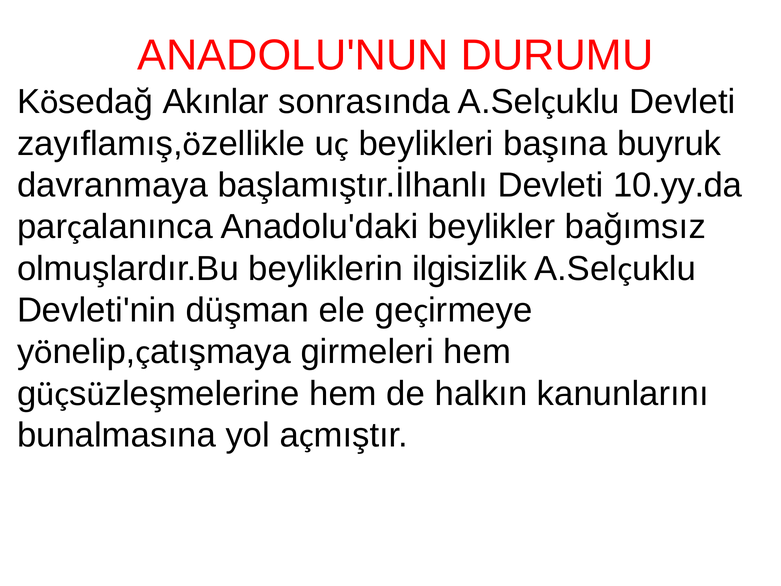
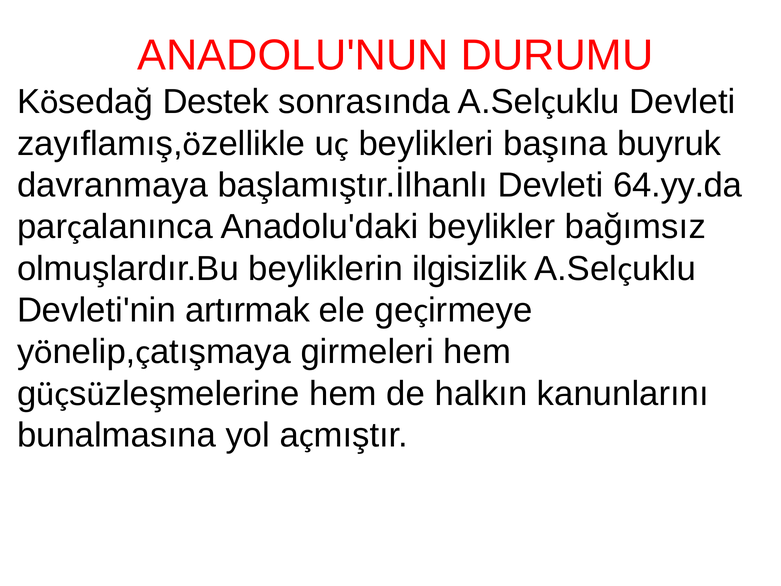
Akınlar: Akınlar -> Destek
10.yy.da: 10.yy.da -> 64.yy.da
düşman: düşman -> artırmak
